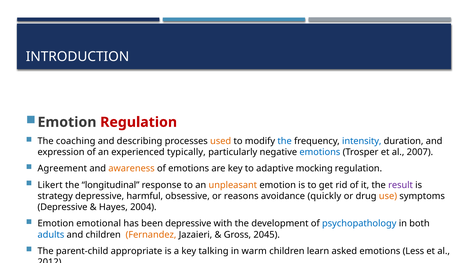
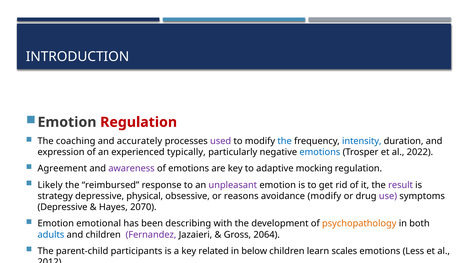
describing: describing -> accurately
used colour: orange -> purple
2007: 2007 -> 2022
awareness colour: orange -> purple
Likert: Likert -> Likely
longitudinal: longitudinal -> reimbursed
unpleasant colour: orange -> purple
harmful: harmful -> physical
avoidance quickly: quickly -> modify
use colour: orange -> purple
2004: 2004 -> 2070
been depressive: depressive -> describing
psychopathology colour: blue -> orange
Fernandez colour: orange -> purple
2045: 2045 -> 2064
appropriate: appropriate -> participants
talking: talking -> related
warm: warm -> below
asked: asked -> scales
